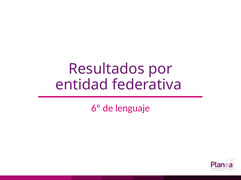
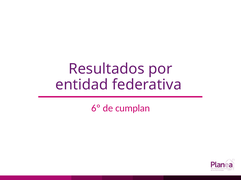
lenguaje: lenguaje -> cumplan
